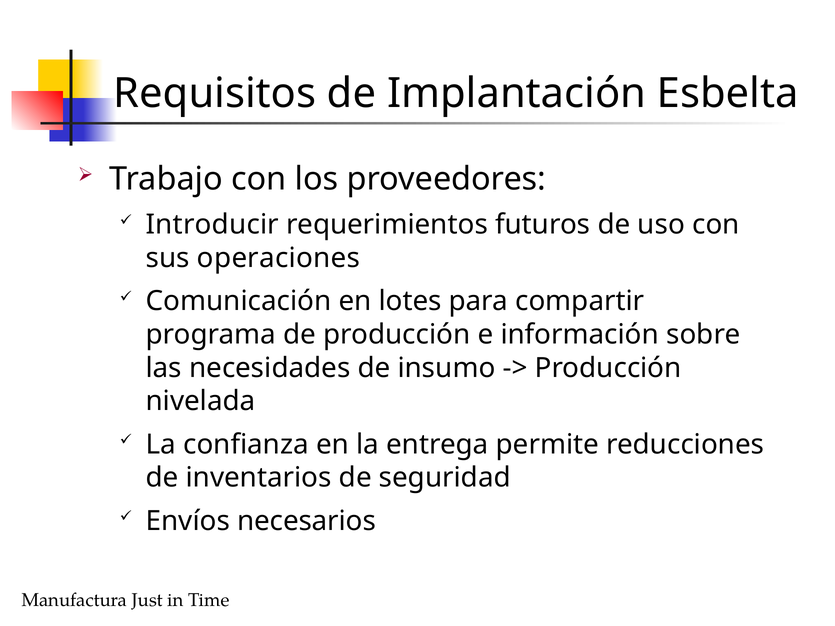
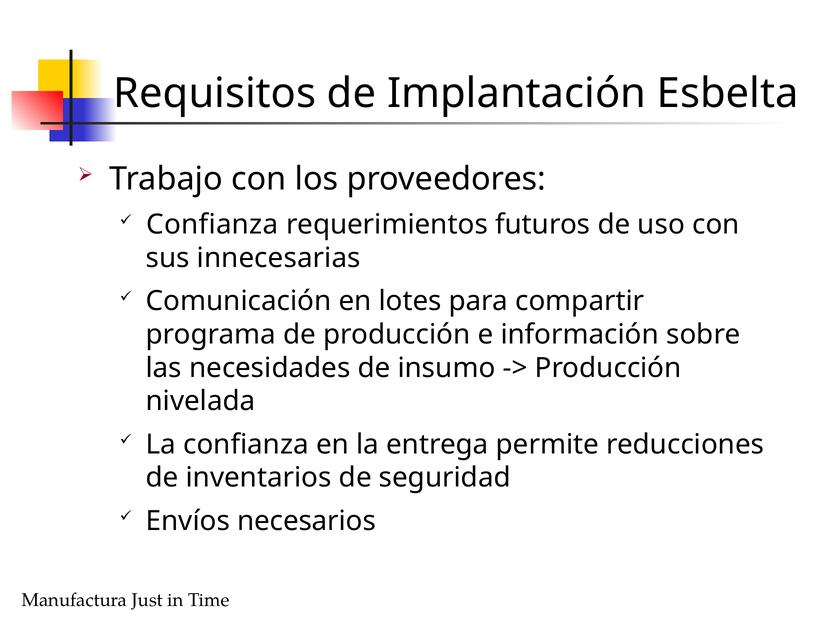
Introducir at (212, 225): Introducir -> Confianza
operaciones: operaciones -> innecesarias
